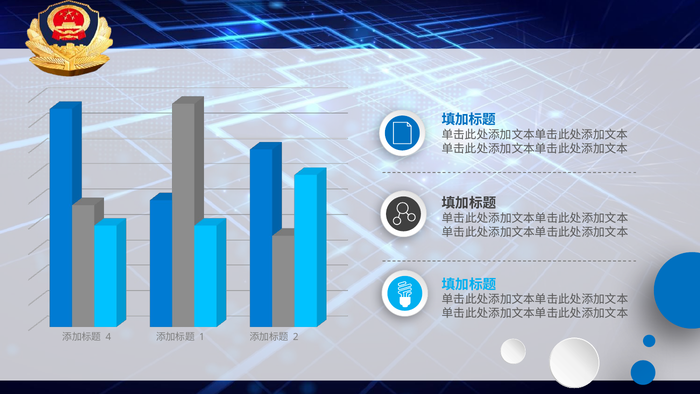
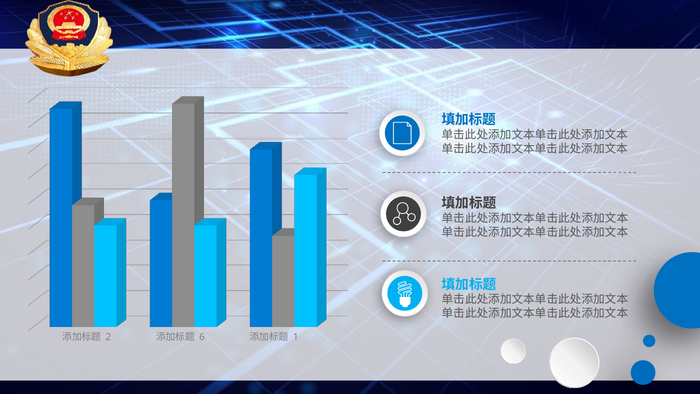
4: 4 -> 2
1: 1 -> 6
2: 2 -> 1
